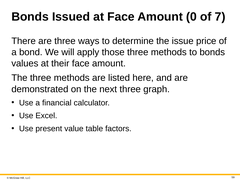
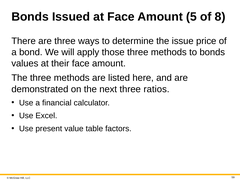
0: 0 -> 5
7: 7 -> 8
graph: graph -> ratios
